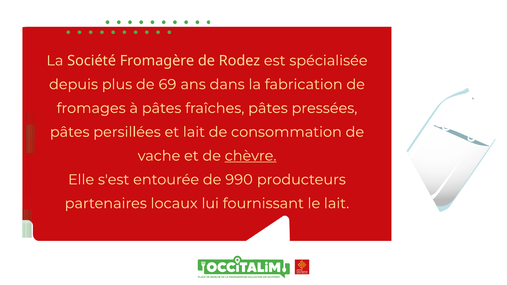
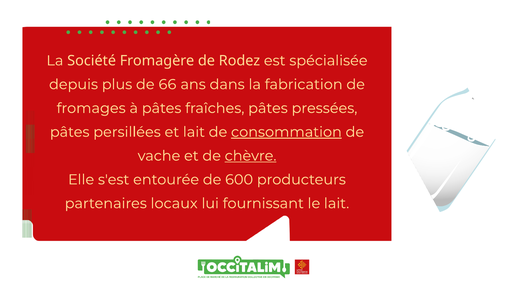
69: 69 -> 66
consommation underline: none -> present
990: 990 -> 600
